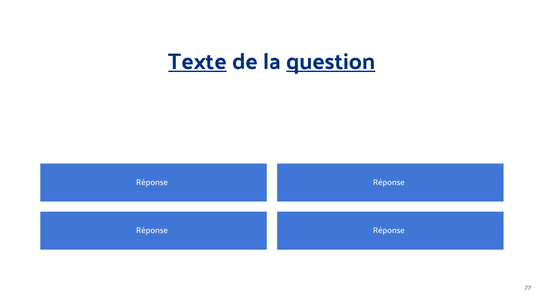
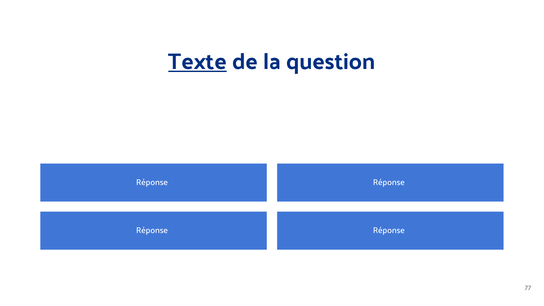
question underline: present -> none
